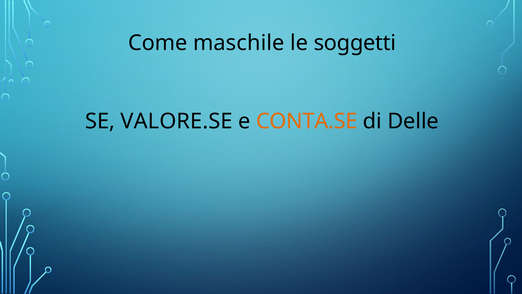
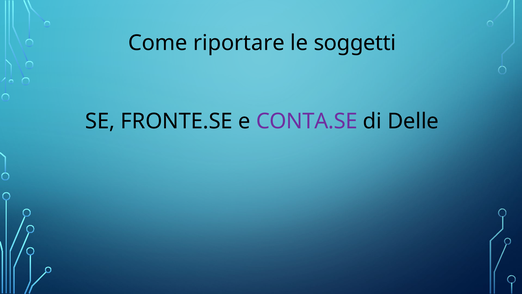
maschile: maschile -> riportare
VALORE.SE: VALORE.SE -> FRONTE.SE
CONTA.SE colour: orange -> purple
